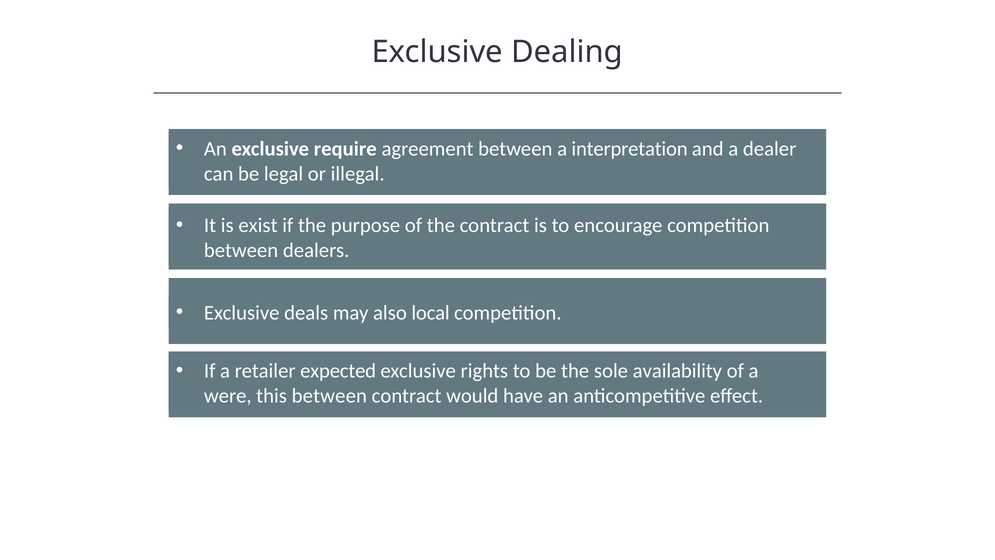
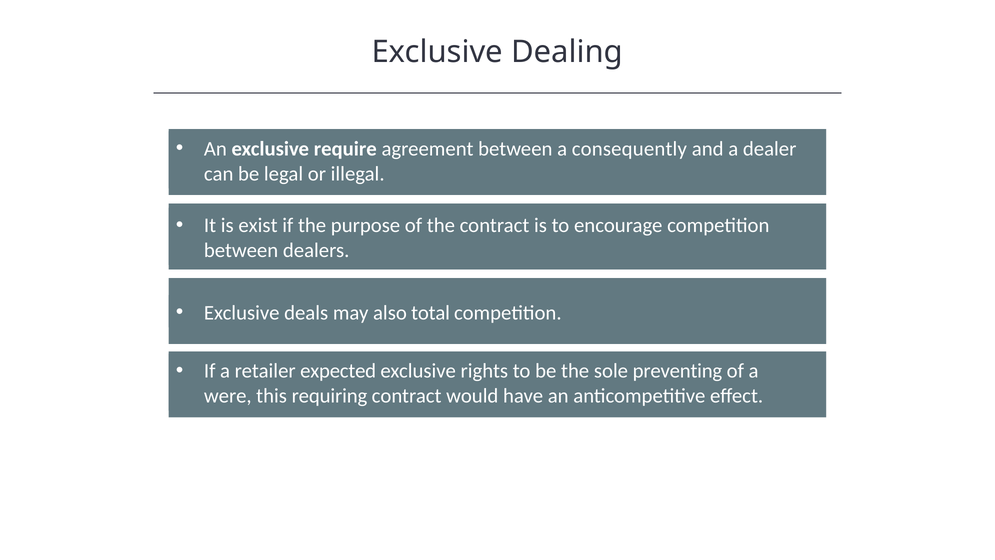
interpretation: interpretation -> consequently
local: local -> total
availability: availability -> preventing
this between: between -> requiring
